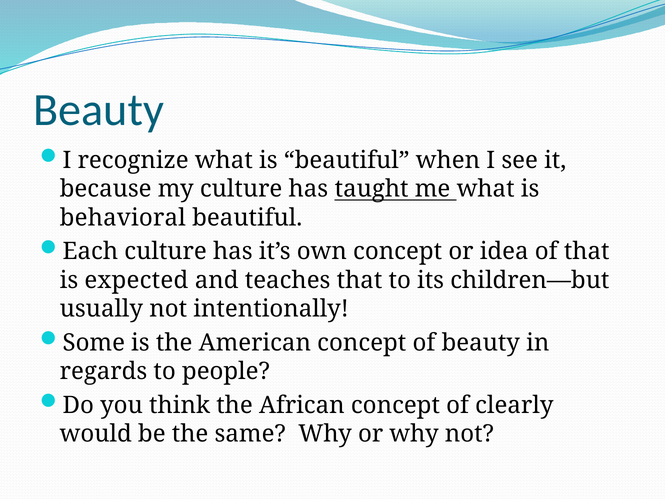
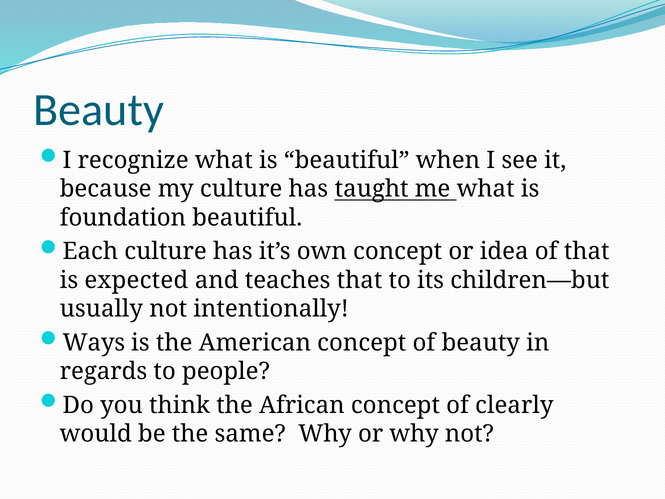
behavioral: behavioral -> foundation
Some: Some -> Ways
